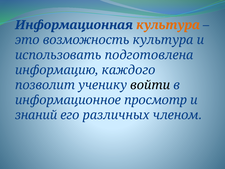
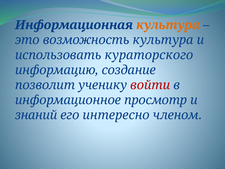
подготовлена: подготовлена -> кураторского
каждого: каждого -> создание
войти colour: black -> red
различных: различных -> интересно
